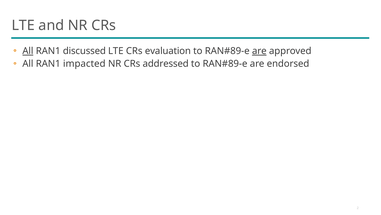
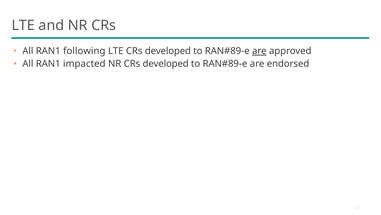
All at (28, 51) underline: present -> none
discussed: discussed -> following
LTE CRs evaluation: evaluation -> developed
NR CRs addressed: addressed -> developed
